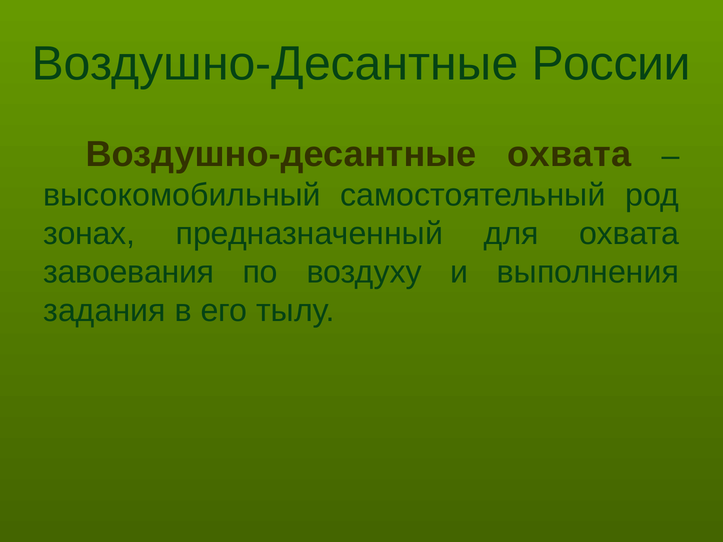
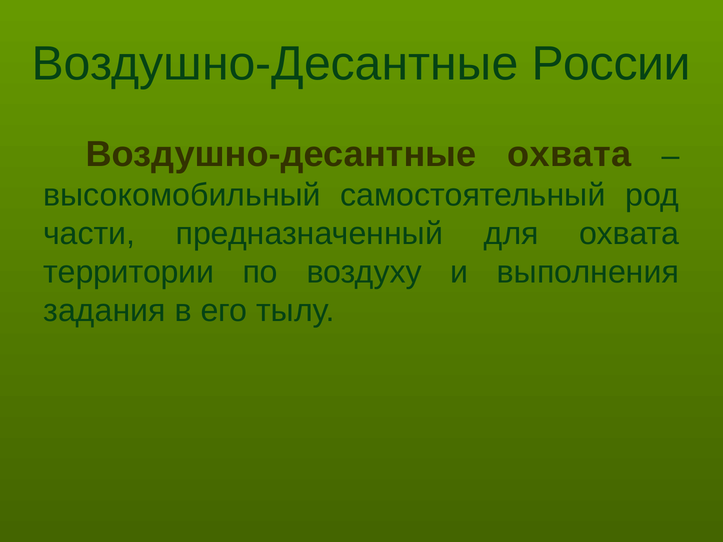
зонах: зонах -> части
завоевания: завоевания -> территории
